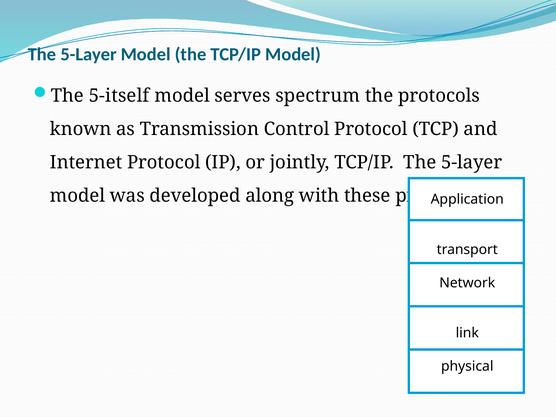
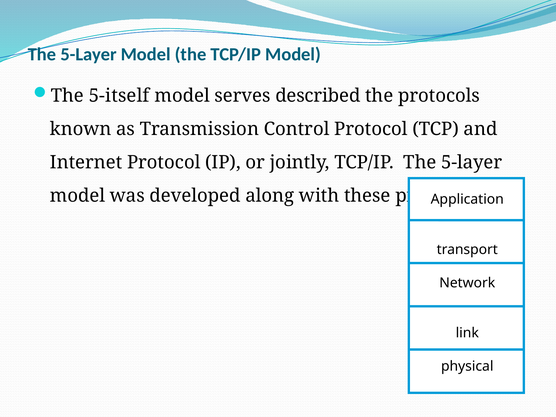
spectrum: spectrum -> described
